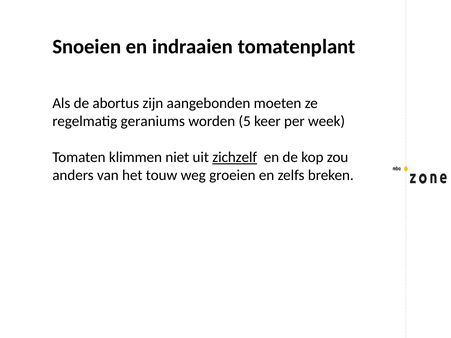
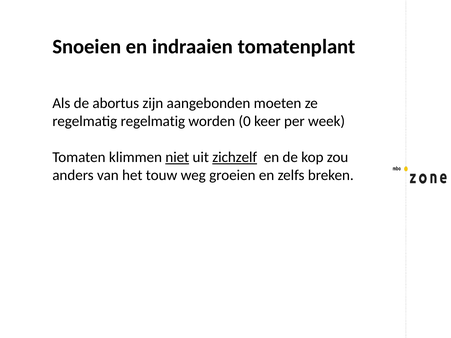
regelmatig geraniums: geraniums -> regelmatig
5: 5 -> 0
niet underline: none -> present
